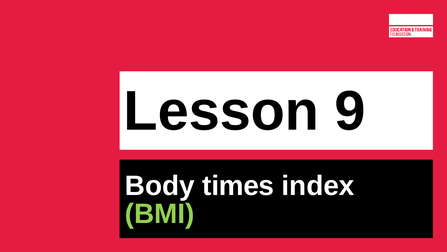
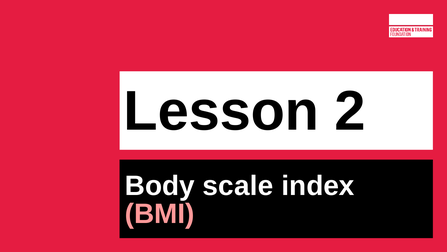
9: 9 -> 2
times: times -> scale
BMI colour: light green -> pink
